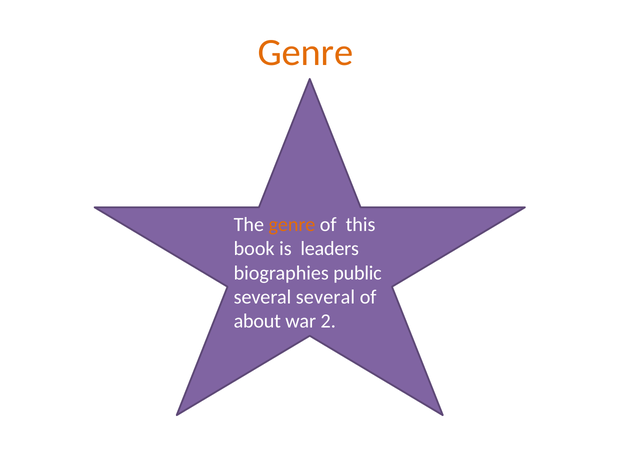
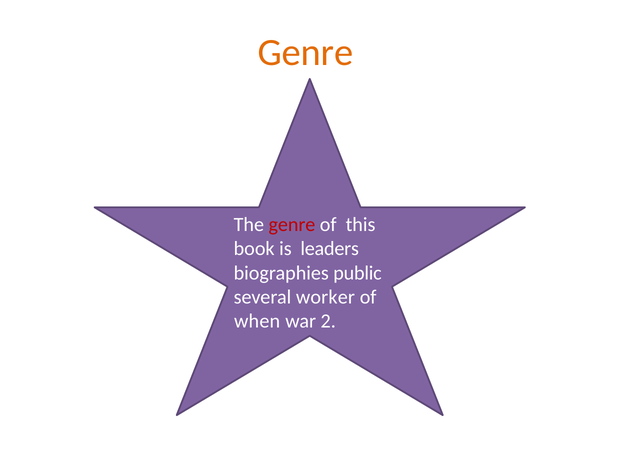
genre at (292, 224) colour: orange -> red
several several: several -> worker
about: about -> when
